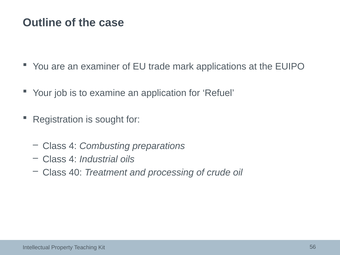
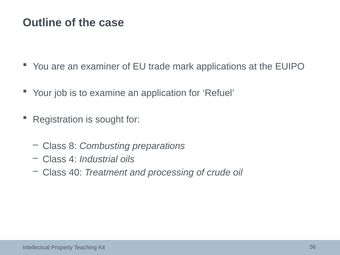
4 at (73, 146): 4 -> 8
